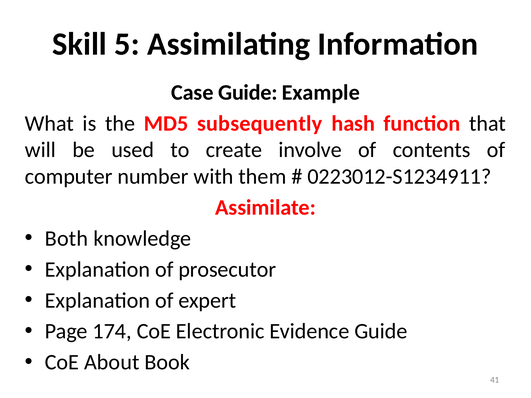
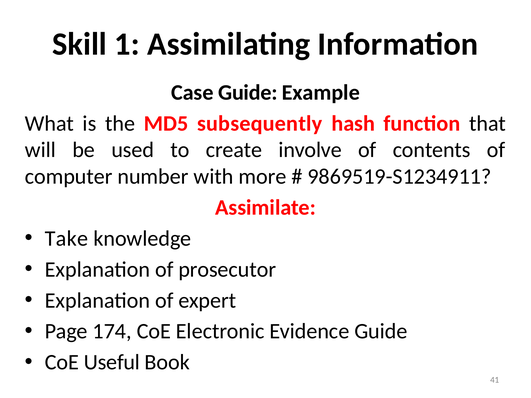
5: 5 -> 1
them: them -> more
0223012-S1234911: 0223012-S1234911 -> 9869519-S1234911
Both: Both -> Take
About: About -> Useful
